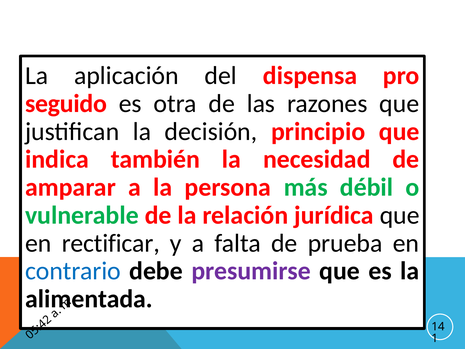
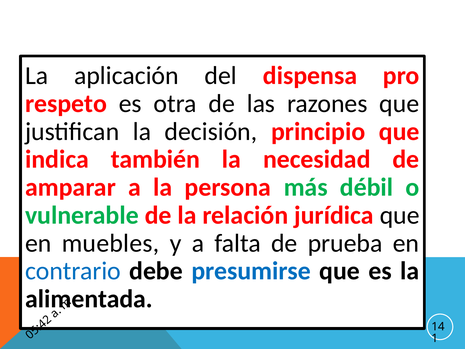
seguido: seguido -> respeto
rectificar: rectificar -> muebles
presumirse colour: purple -> blue
